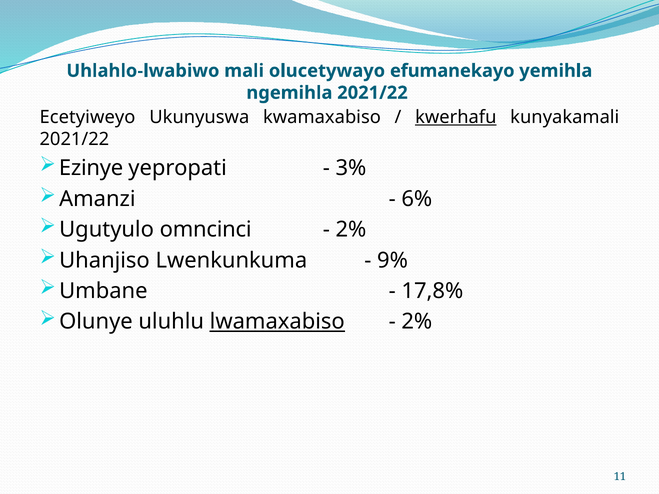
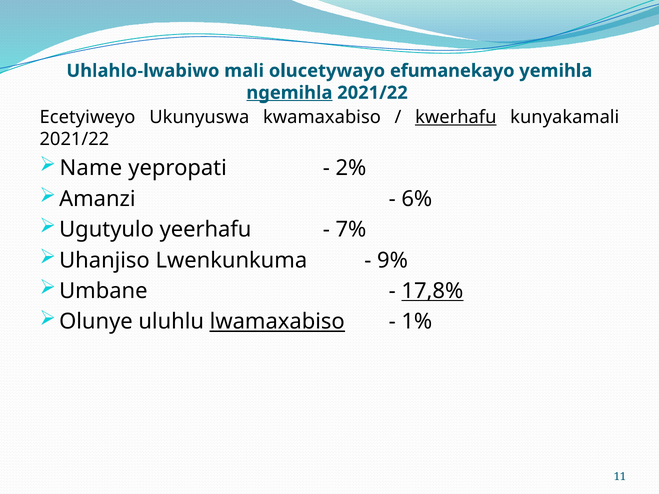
ngemihla underline: none -> present
Ezinye: Ezinye -> Name
3%: 3% -> 2%
omncinci: omncinci -> yeerhafu
2% at (351, 230): 2% -> 7%
17,8% underline: none -> present
2% at (417, 322): 2% -> 1%
